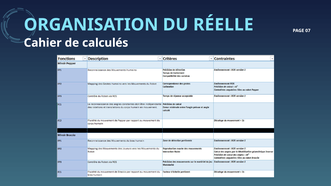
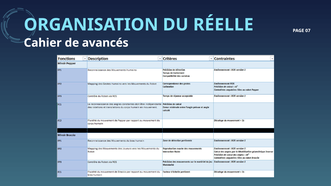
calculés: calculés -> avancés
